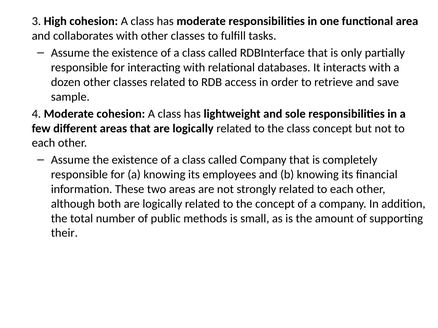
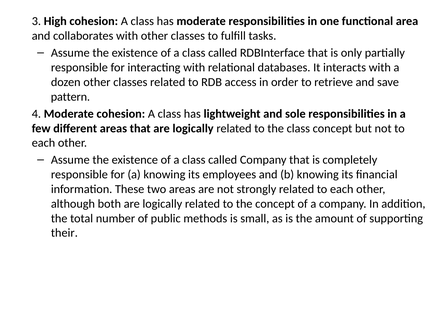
sample: sample -> pattern
